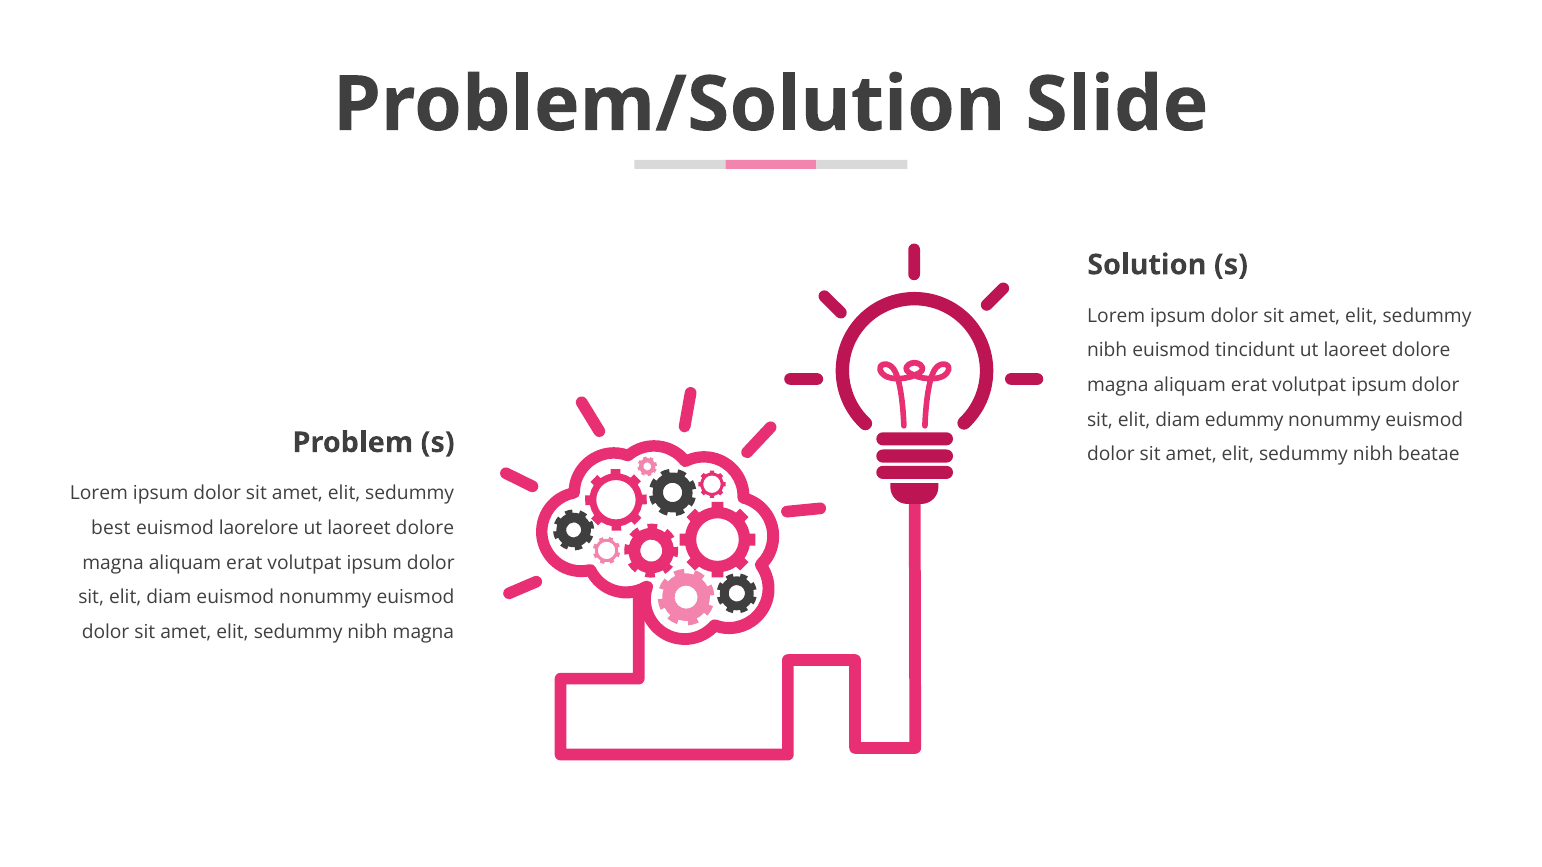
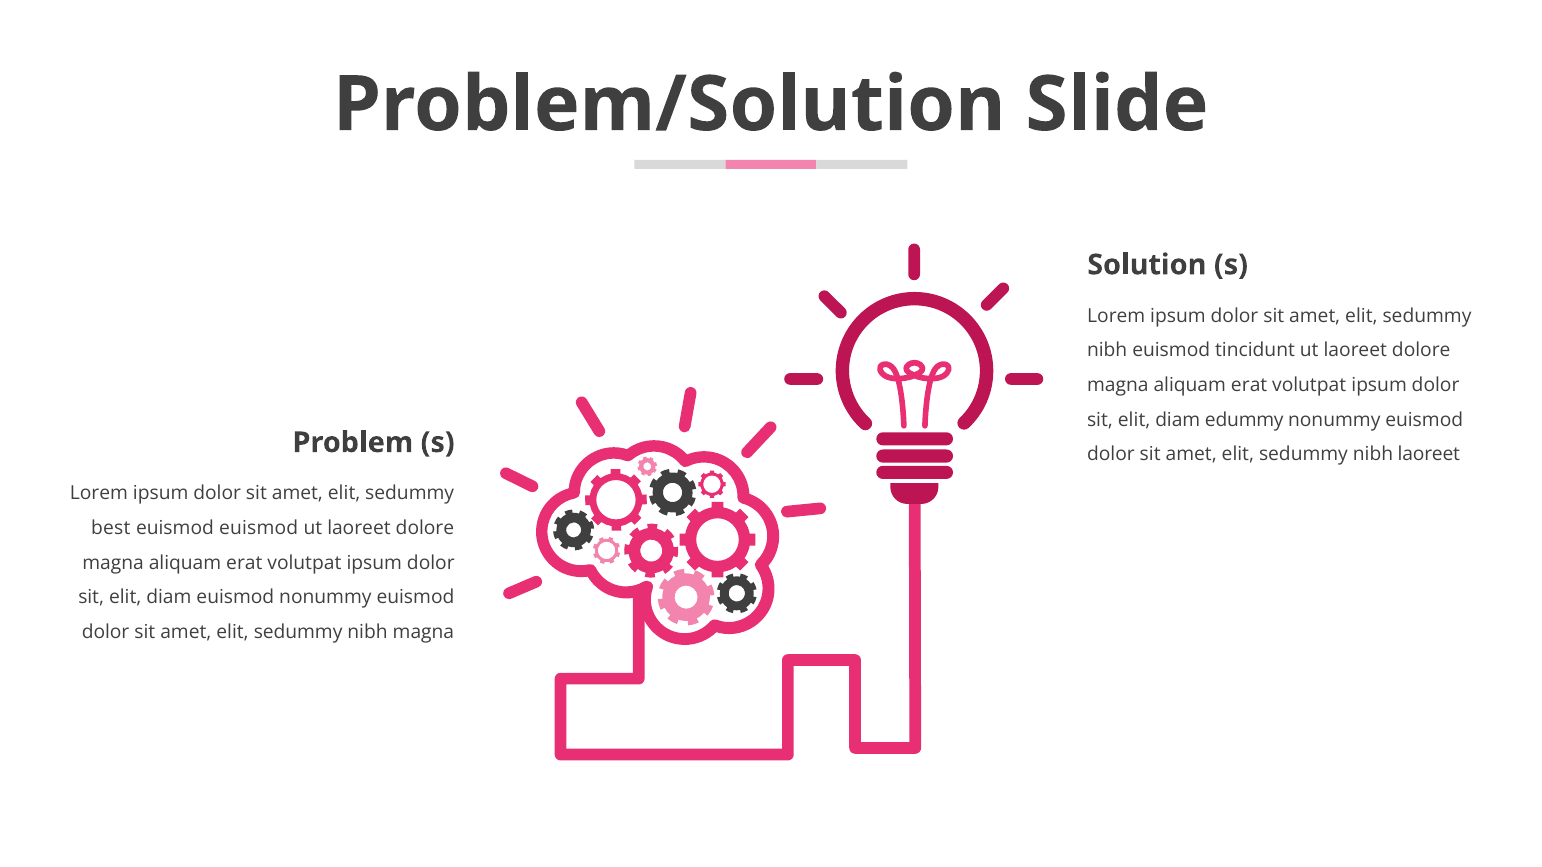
nibh beatae: beatae -> laoreet
euismod laorelore: laorelore -> euismod
